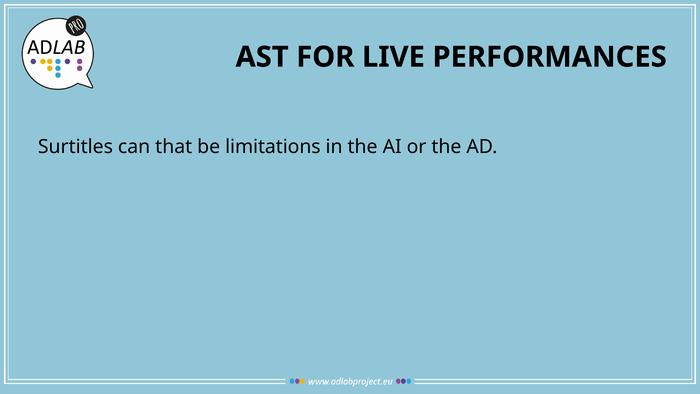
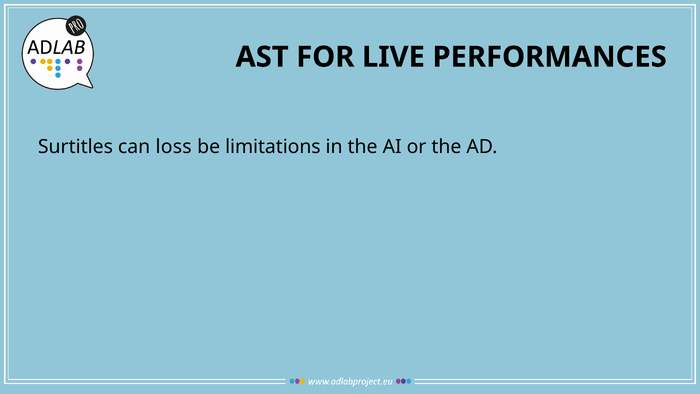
that: that -> loss
